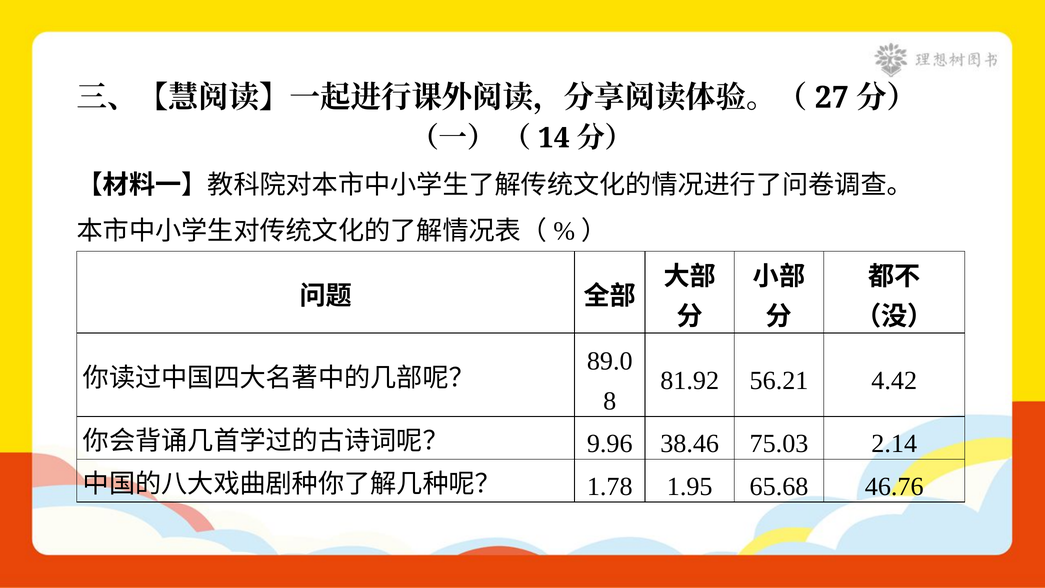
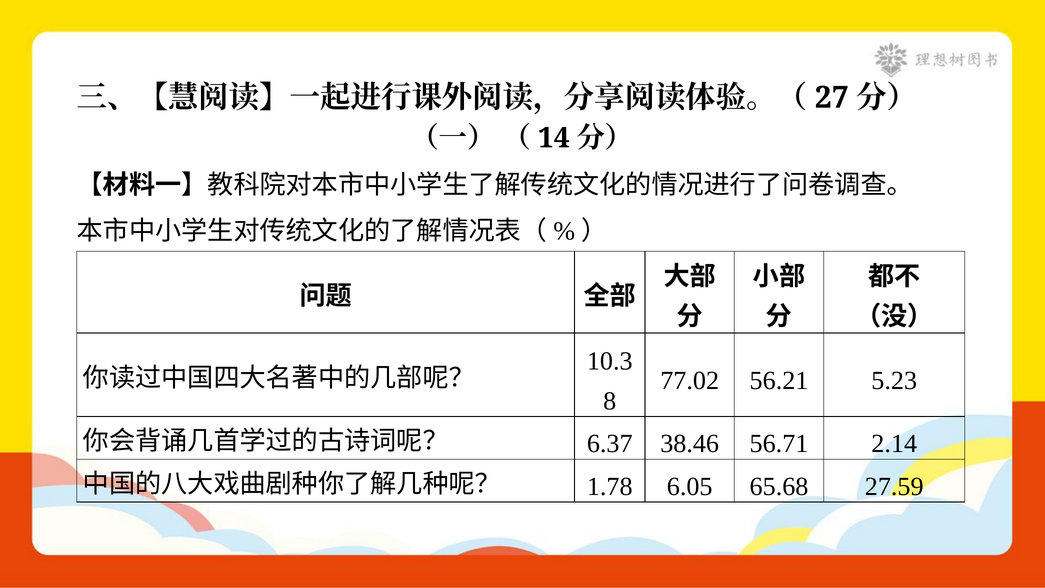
89.0: 89.0 -> 10.3
81.92: 81.92 -> 77.02
4.42: 4.42 -> 5.23
9.96: 9.96 -> 6.37
75.03: 75.03 -> 56.71
1.95: 1.95 -> 6.05
46.76: 46.76 -> 27.59
